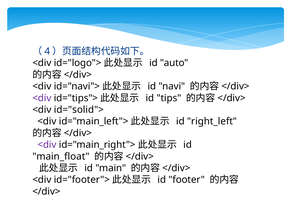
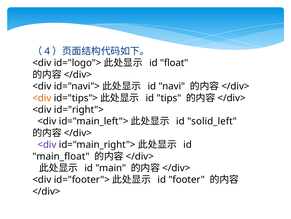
auto: auto -> float
<div at (42, 98) colour: purple -> orange
id="solid">: id="solid"> -> id="right">
right_left: right_left -> solid_left
